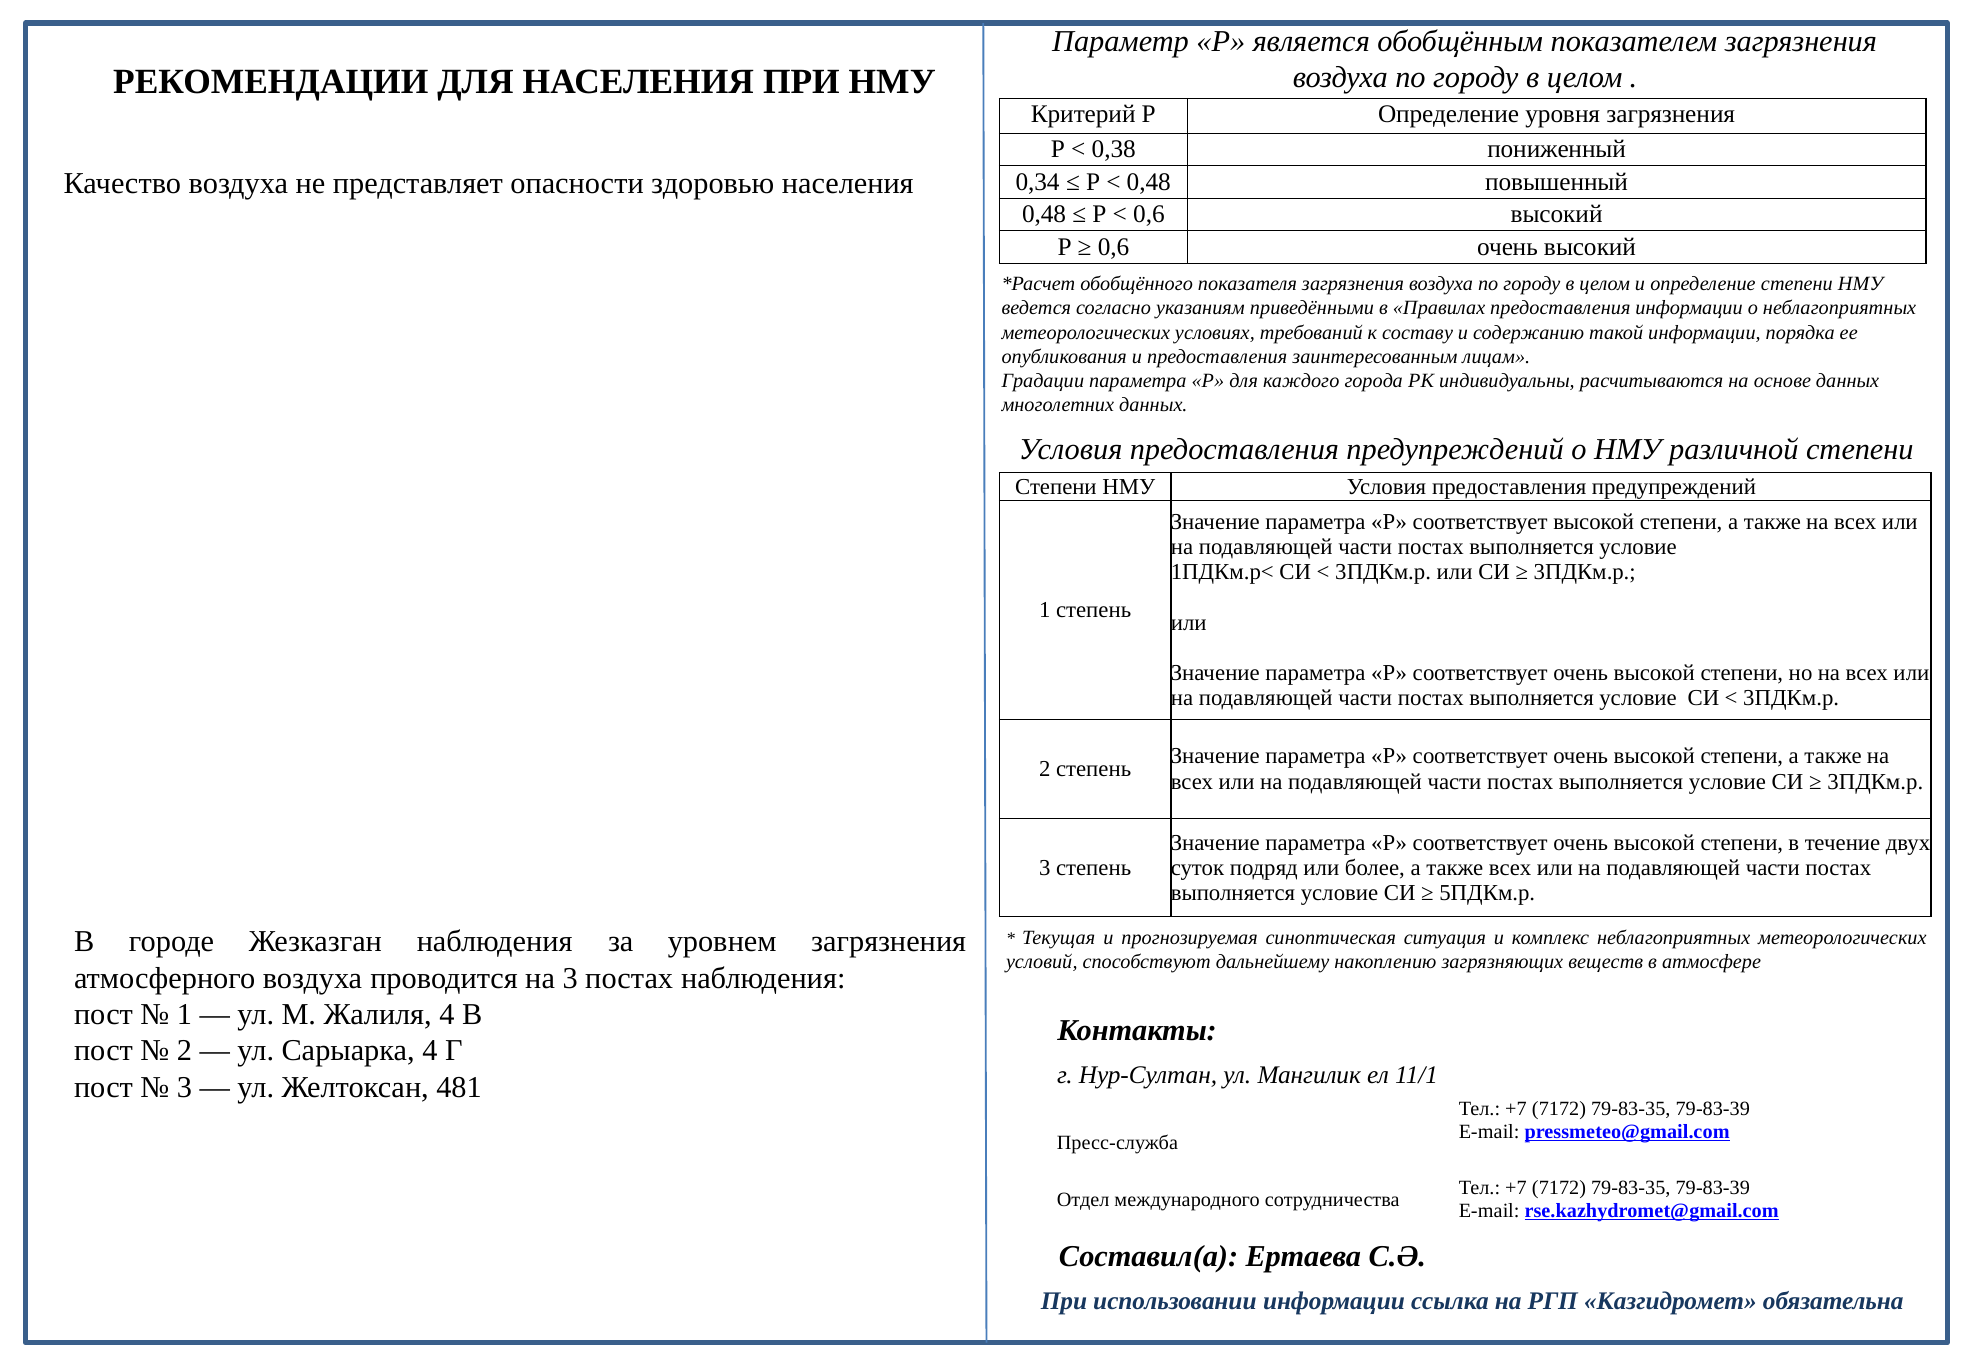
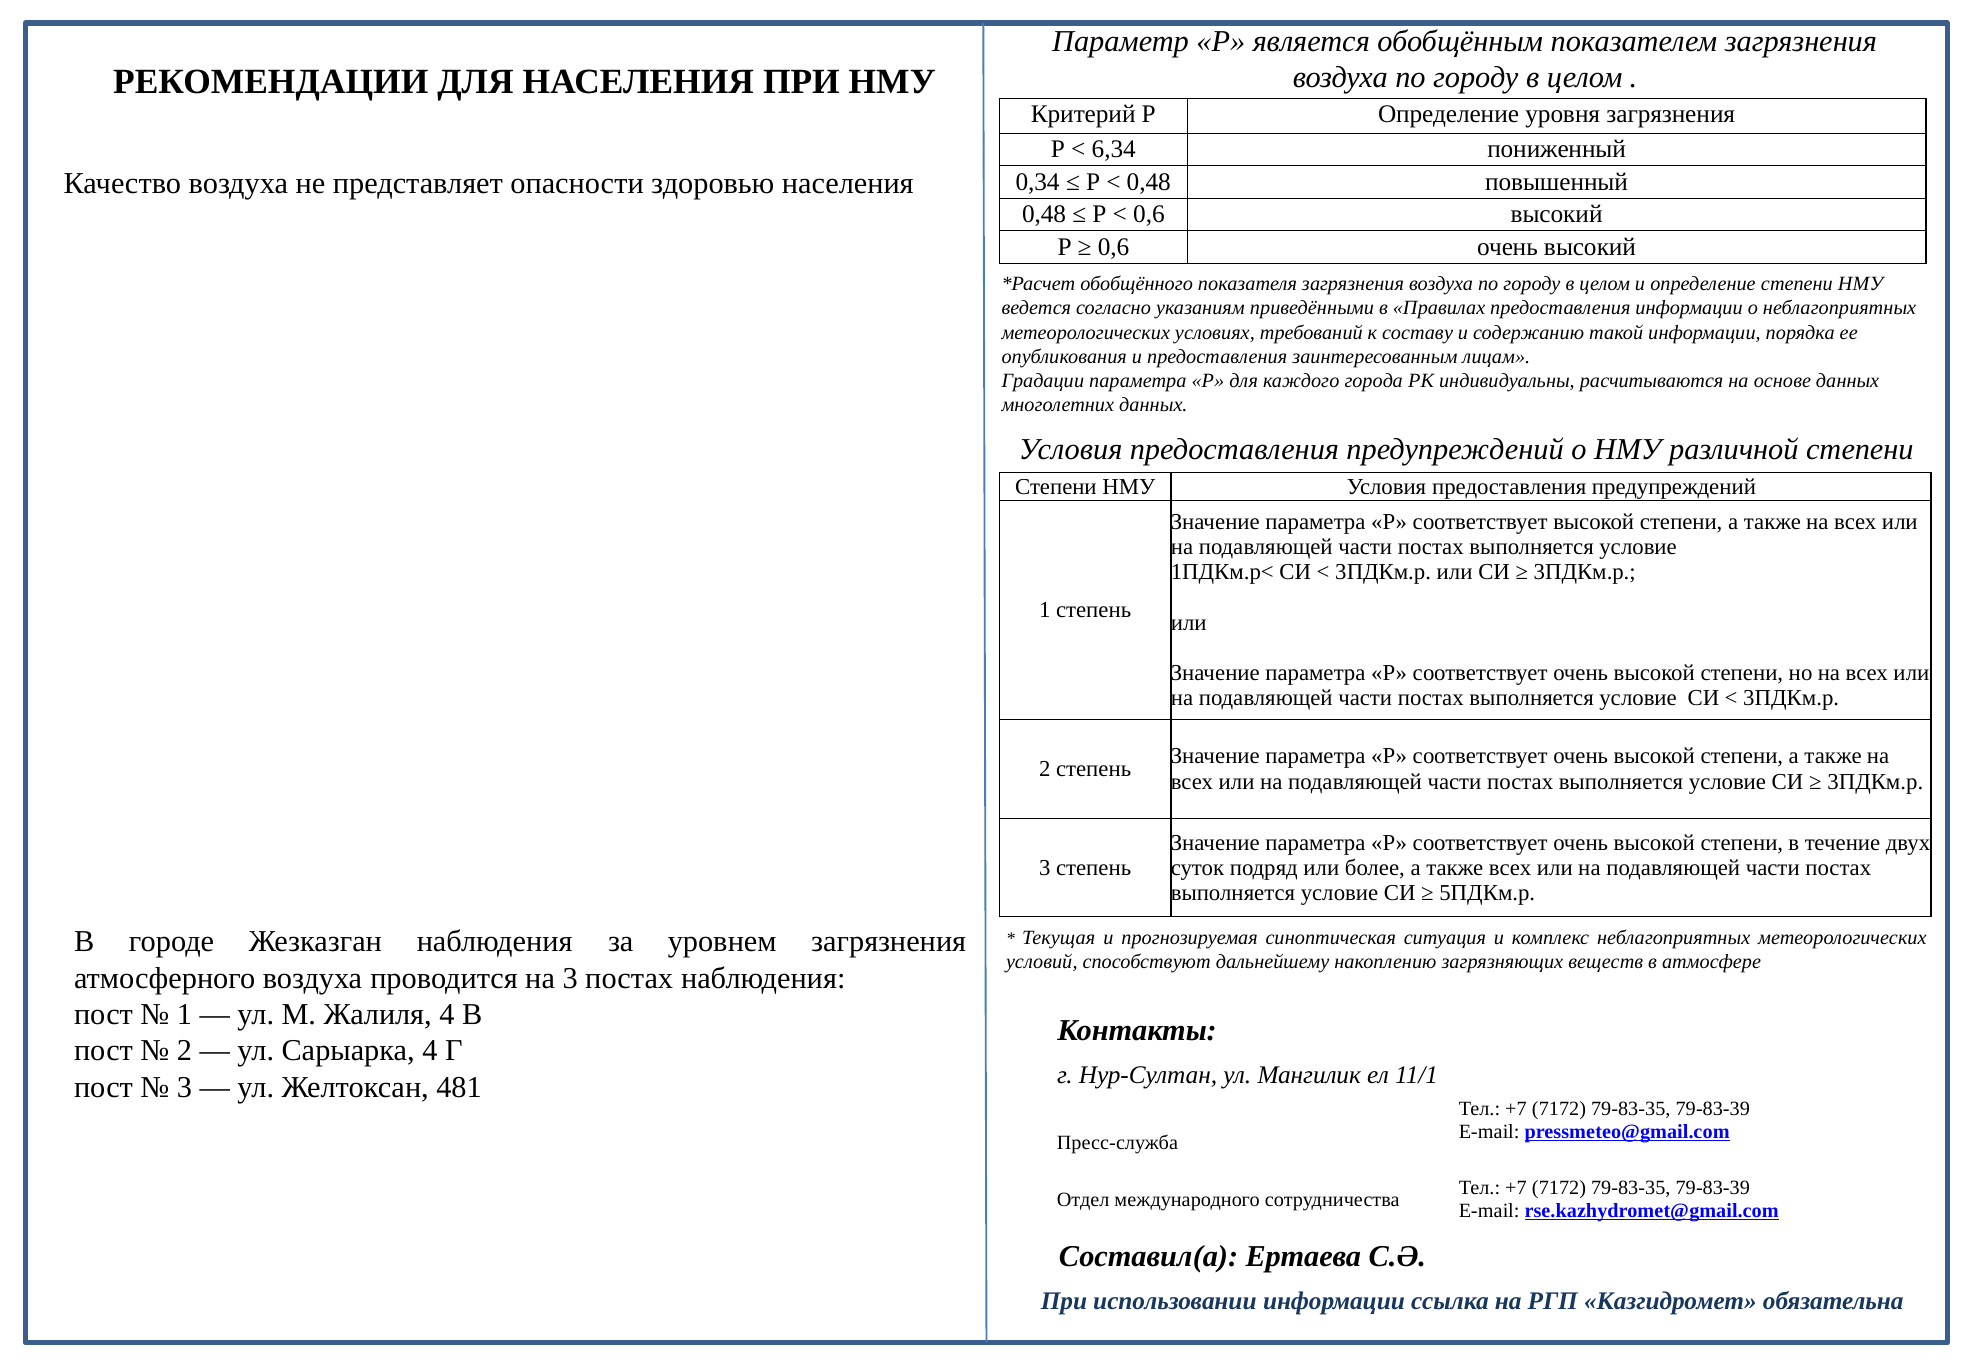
0,38: 0,38 -> 6,34
